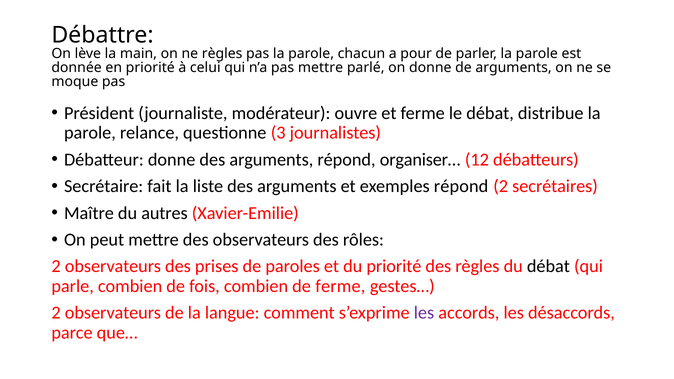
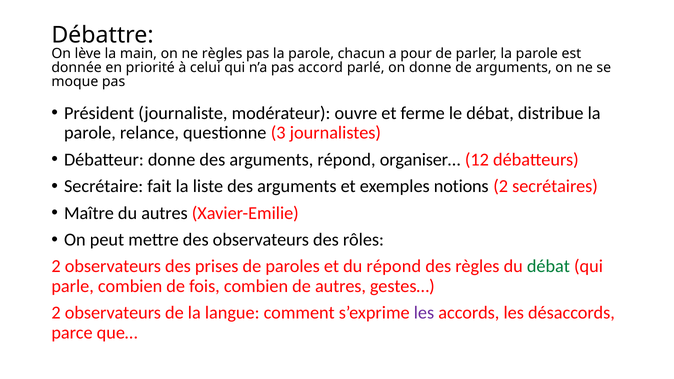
pas mettre: mettre -> accord
exemples répond: répond -> notions
du priorité: priorité -> répond
débat at (548, 267) colour: black -> green
de ferme: ferme -> autres
